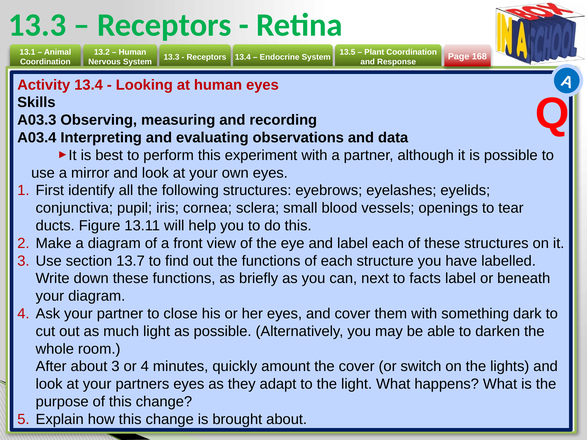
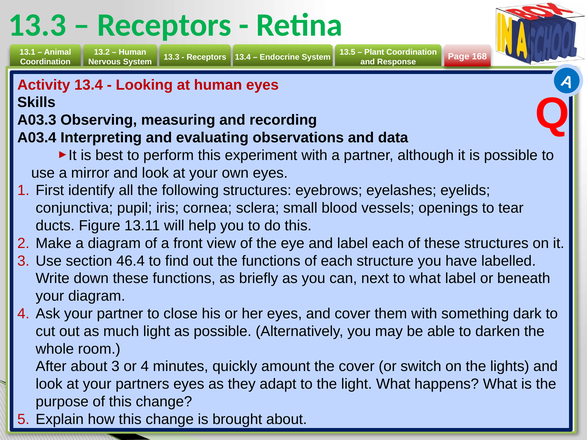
13.7: 13.7 -> 46.4
to facts: facts -> what
